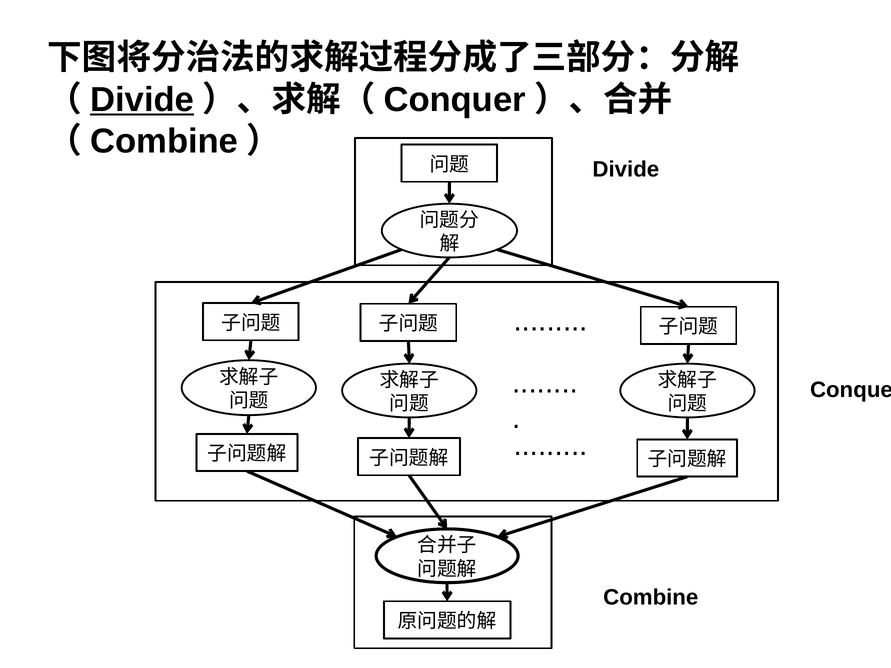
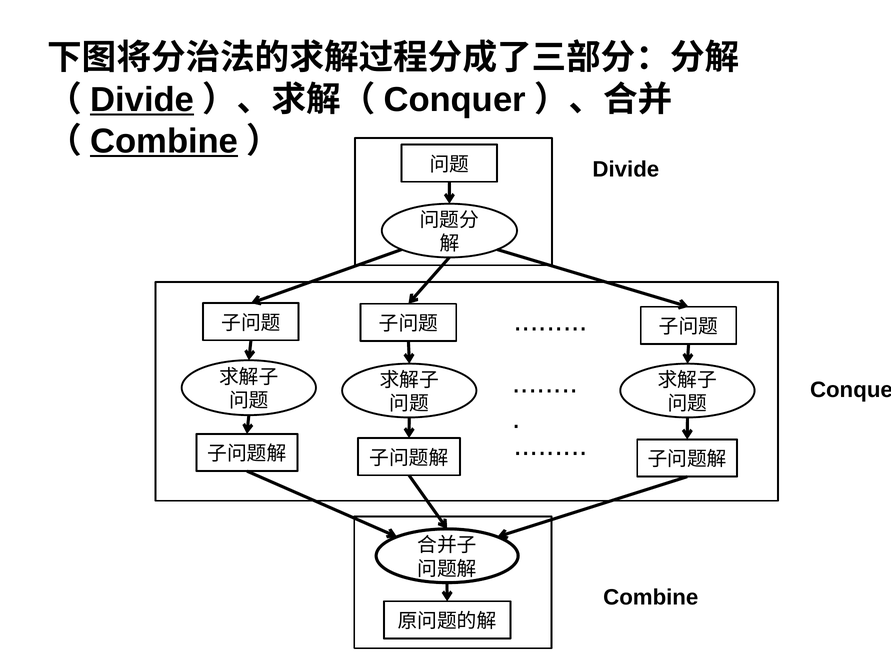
Combine at (164, 141) underline: none -> present
